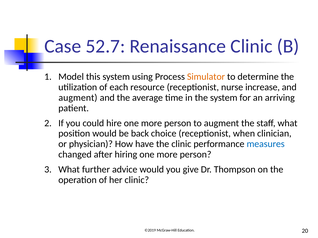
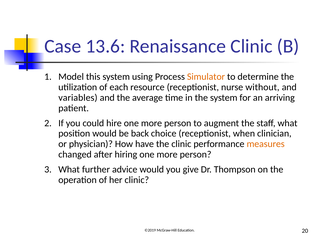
52.7: 52.7 -> 13.6
increase: increase -> without
augment at (78, 98): augment -> variables
measures colour: blue -> orange
